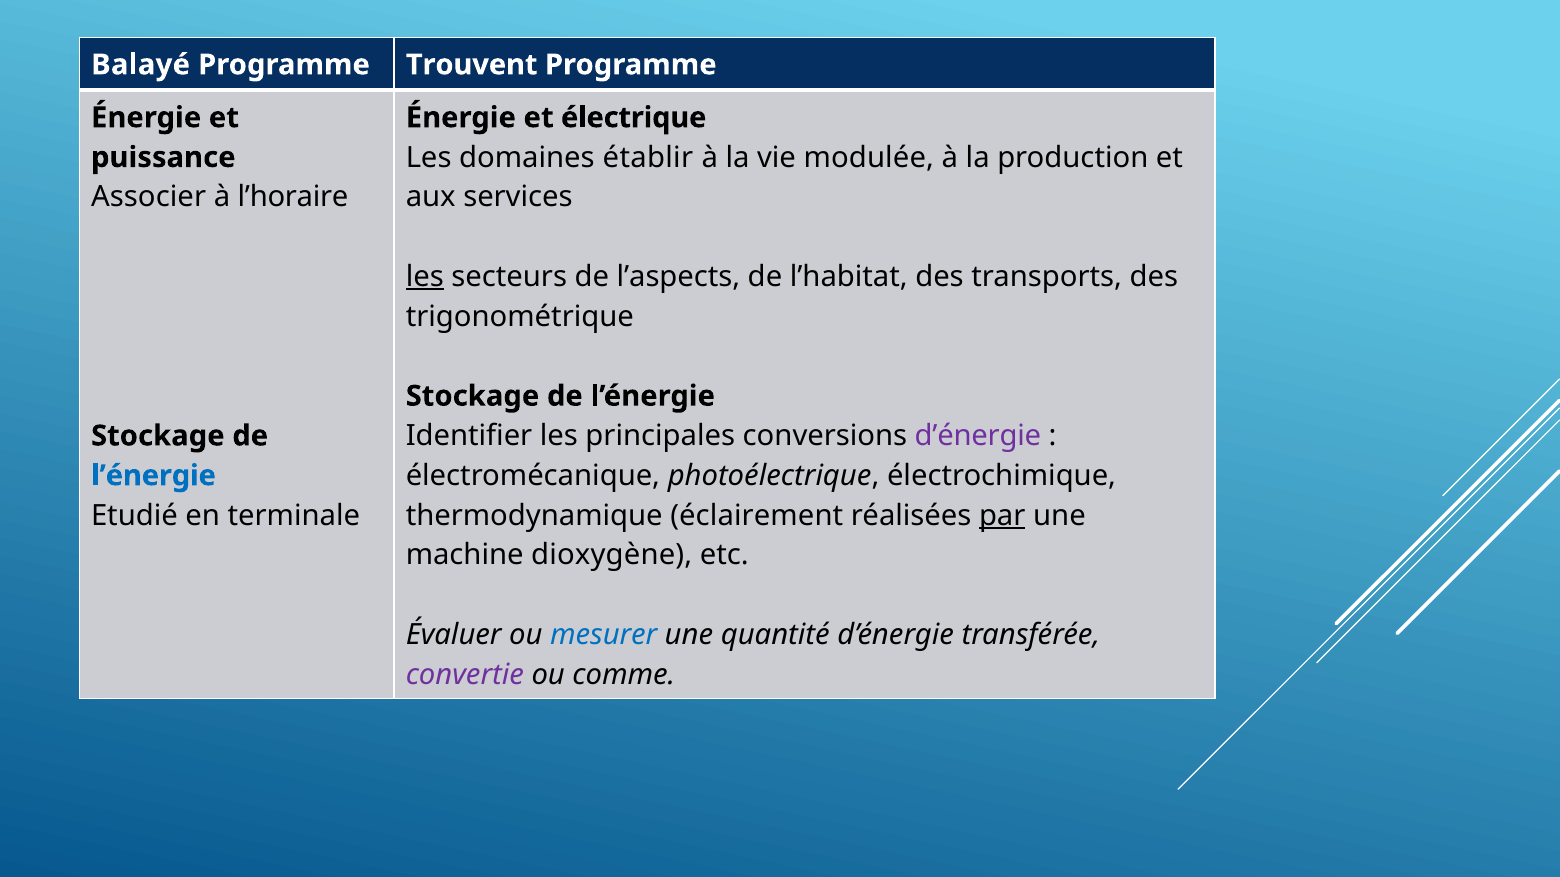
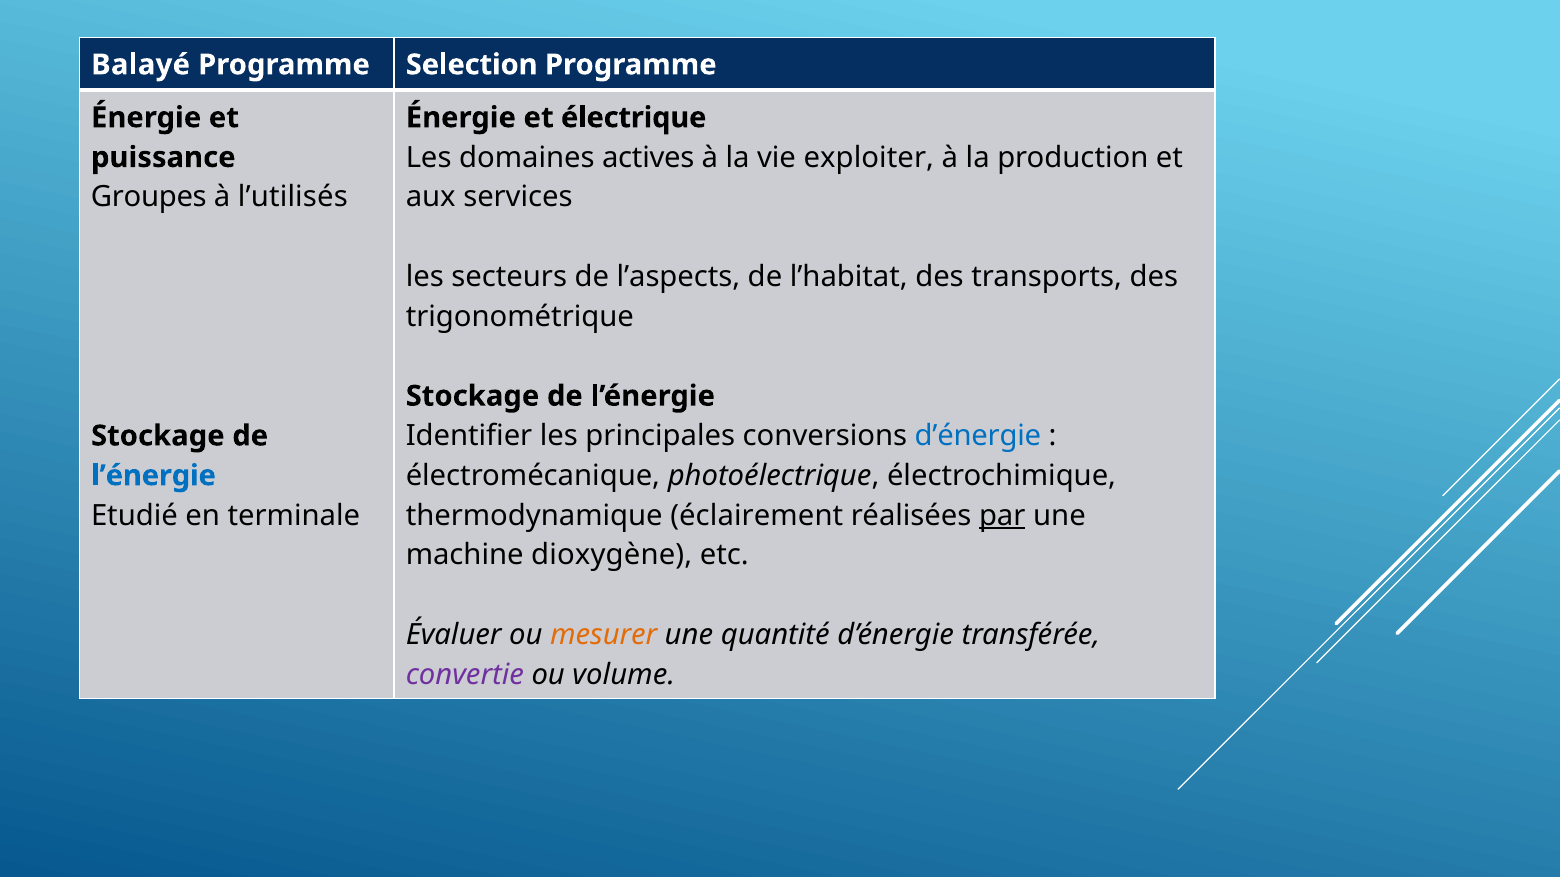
Trouvent: Trouvent -> Selection
établir: établir -> actives
modulée: modulée -> exploiter
Associer: Associer -> Groupes
l’horaire: l’horaire -> l’utilisés
les at (425, 277) underline: present -> none
d’énergie at (978, 436) colour: purple -> blue
mesurer colour: blue -> orange
comme: comme -> volume
